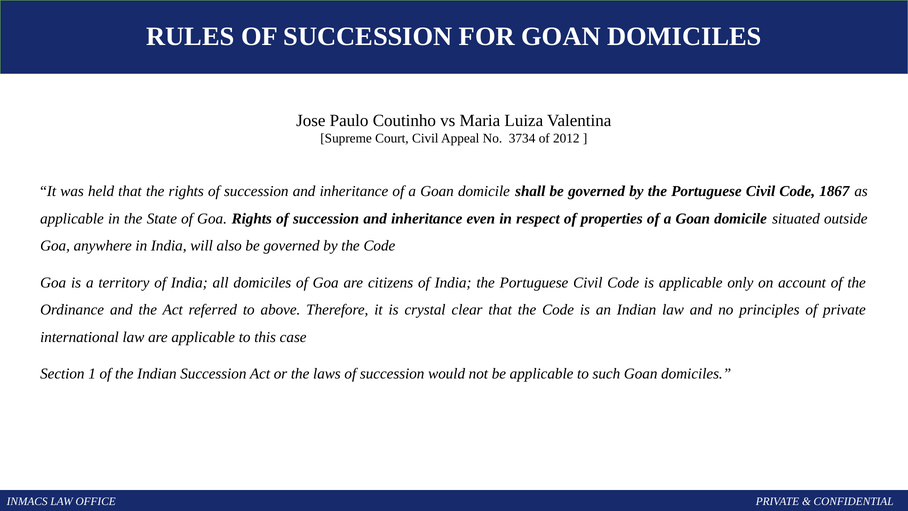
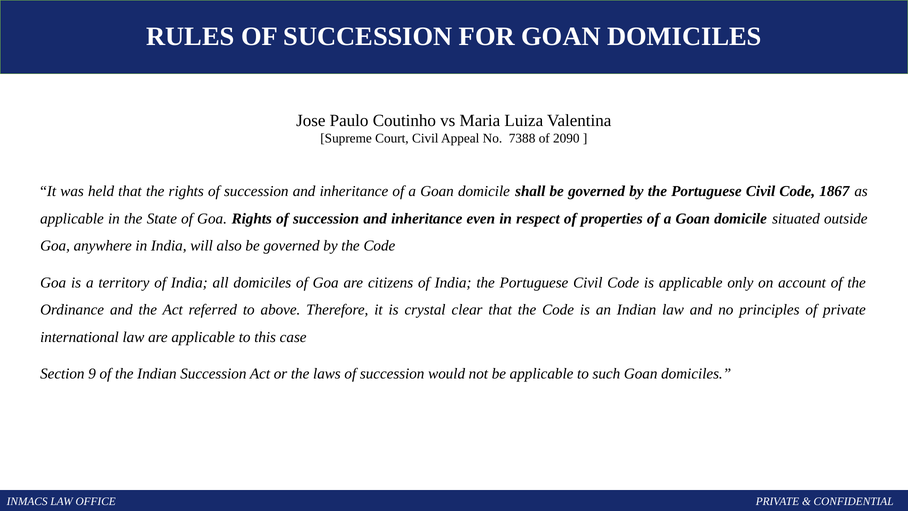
3734: 3734 -> 7388
2012: 2012 -> 2090
1: 1 -> 9
